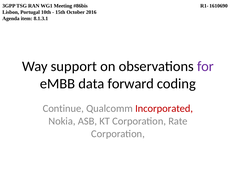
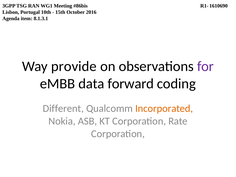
support: support -> provide
Continue: Continue -> Different
Incorporated colour: red -> orange
